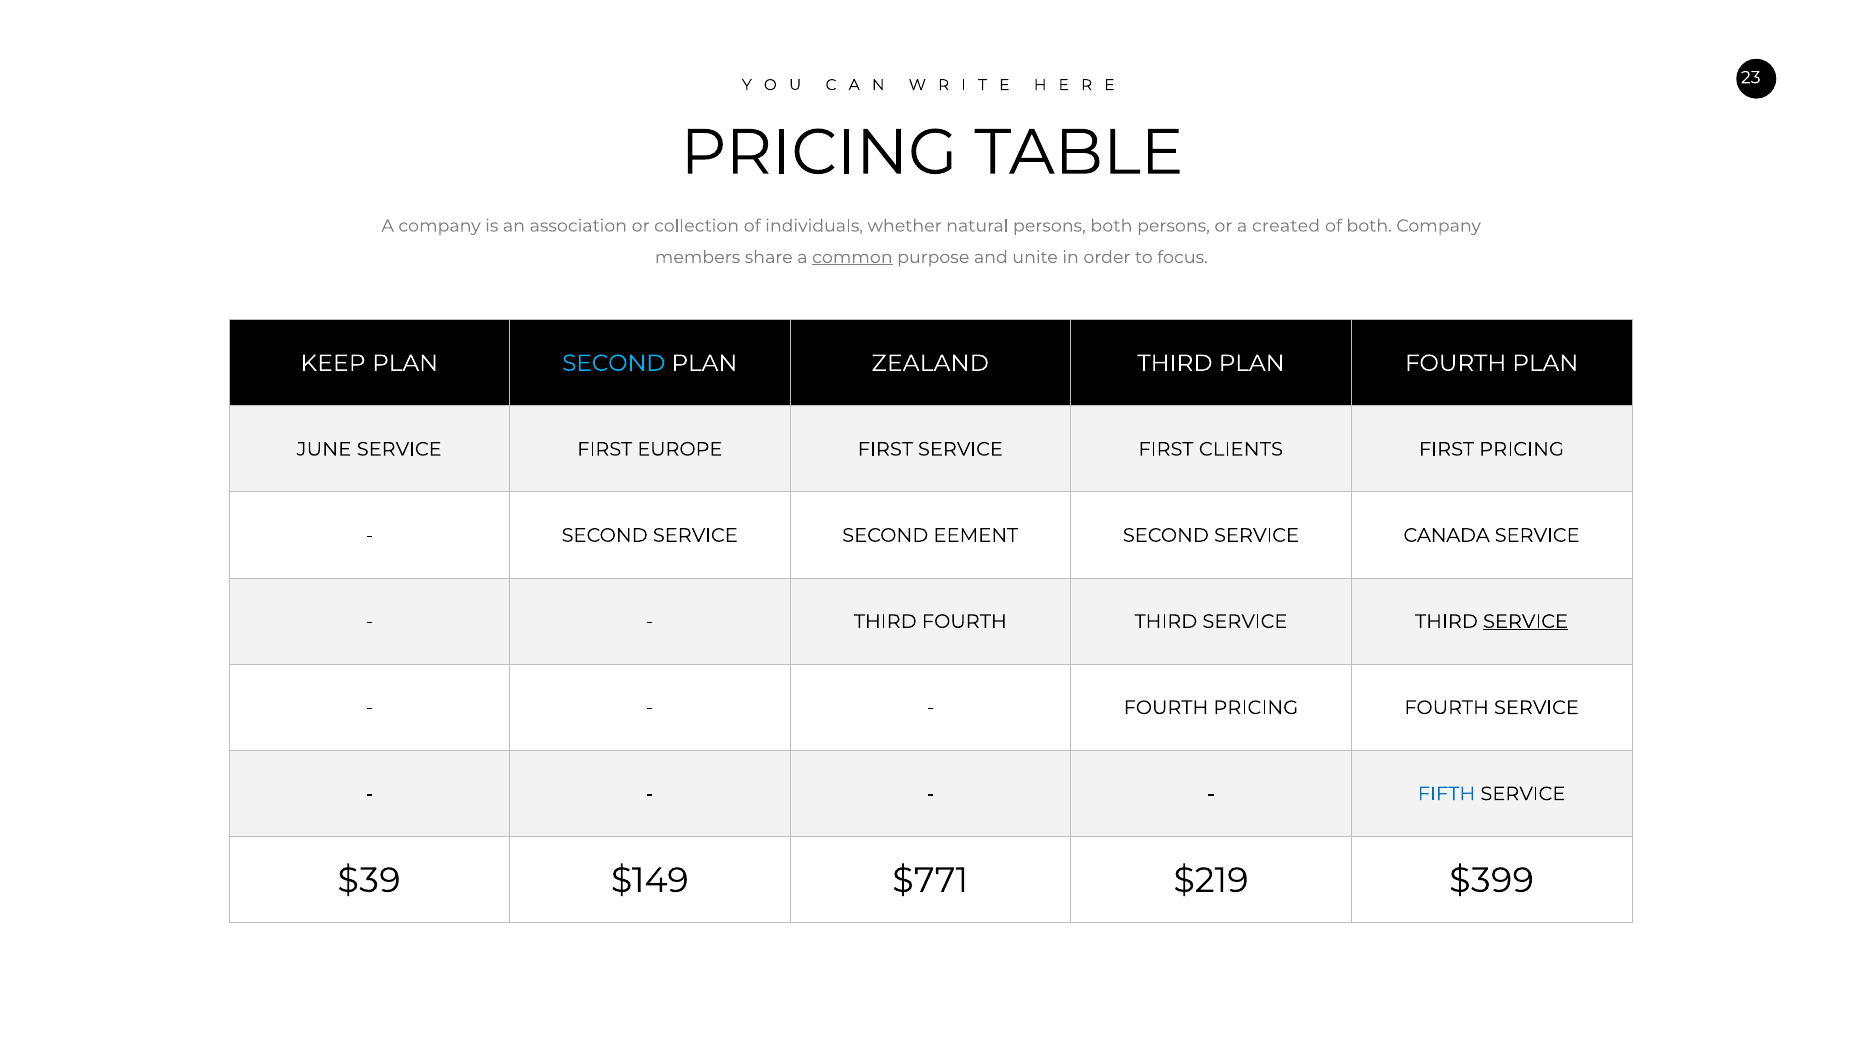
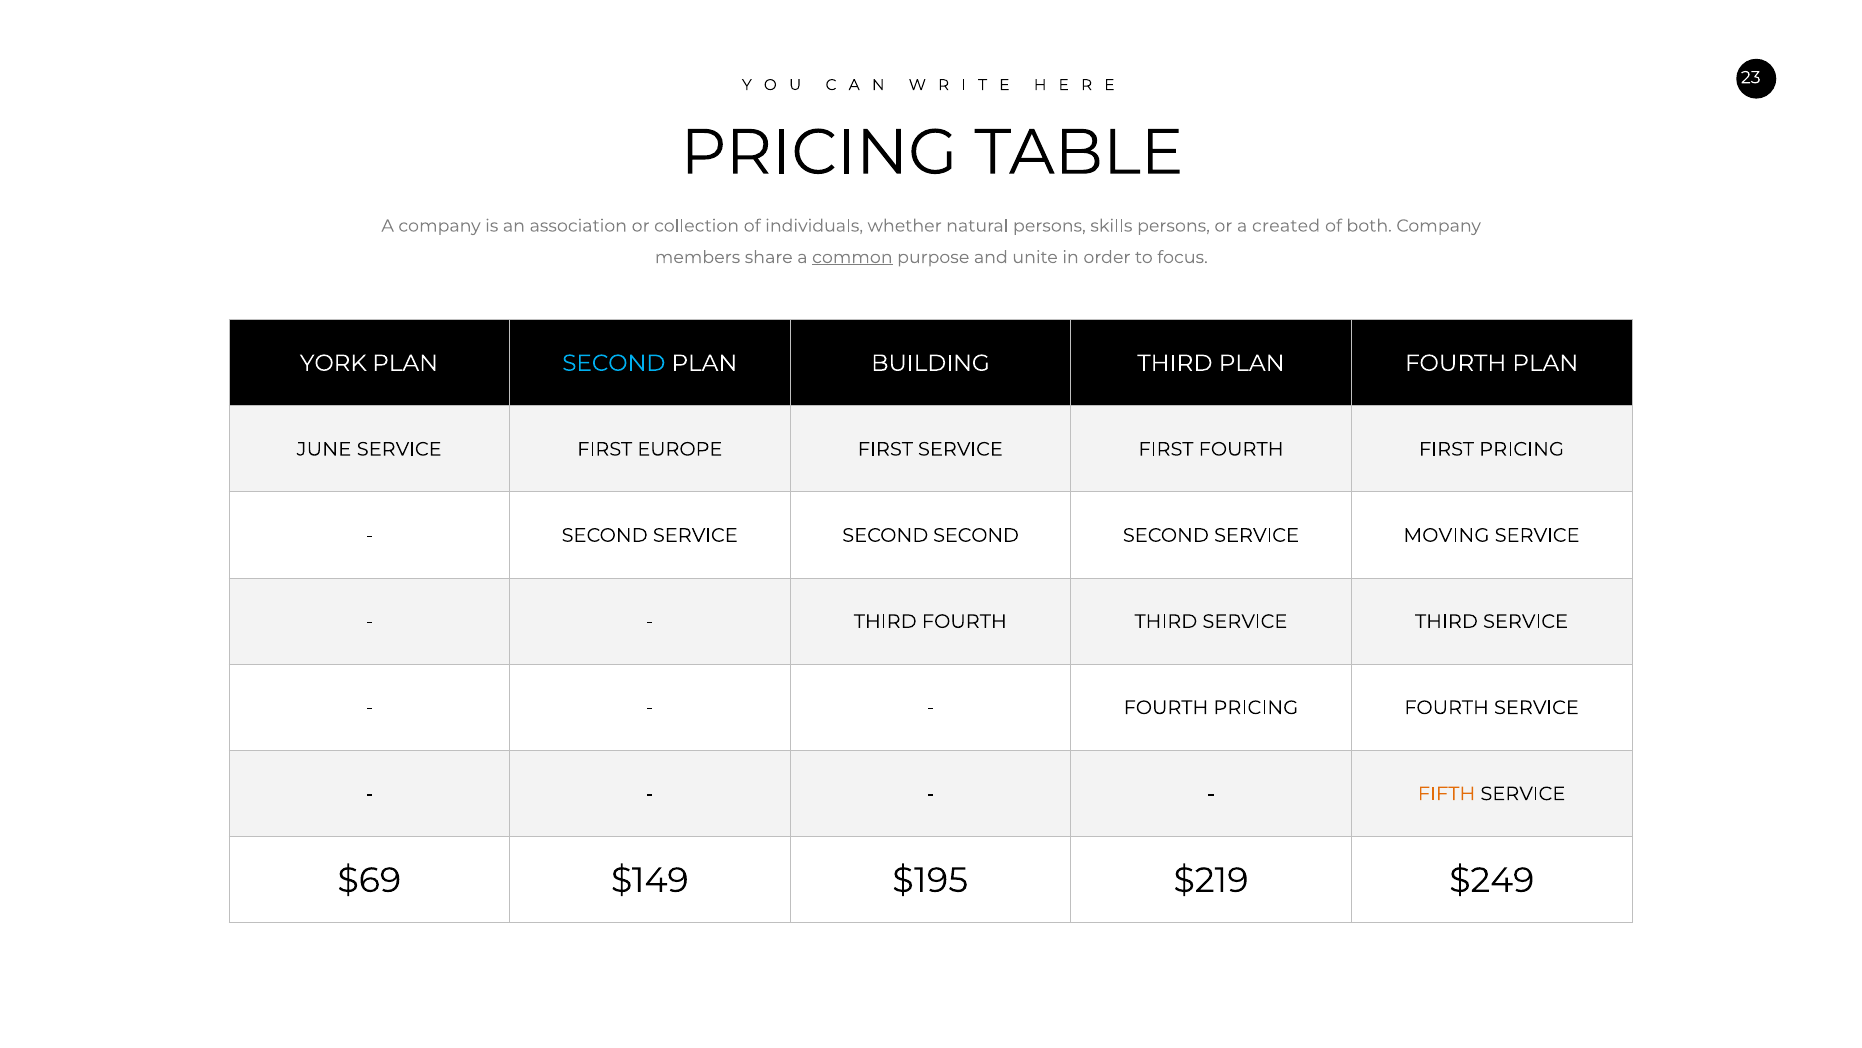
persons both: both -> skills
KEEP: KEEP -> YORK
ZEALAND: ZEALAND -> BUILDING
FIRST CLIENTS: CLIENTS -> FOURTH
SERVICE SECOND EEMENT: EEMENT -> SECOND
CANADA: CANADA -> MOVING
SERVICE at (1526, 621) underline: present -> none
FIFTH colour: blue -> orange
$39: $39 -> $69
$771: $771 -> $195
$399: $399 -> $249
